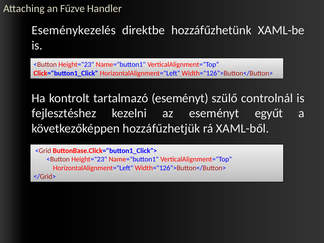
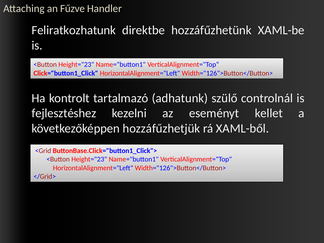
Eseménykezelés: Eseménykezelés -> Feliratkozhatunk
tartalmazó eseményt: eseményt -> adhatunk
egyűt: egyűt -> kellet
